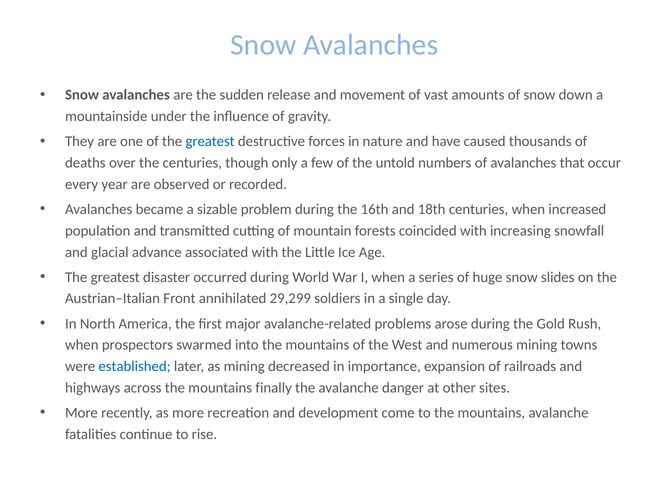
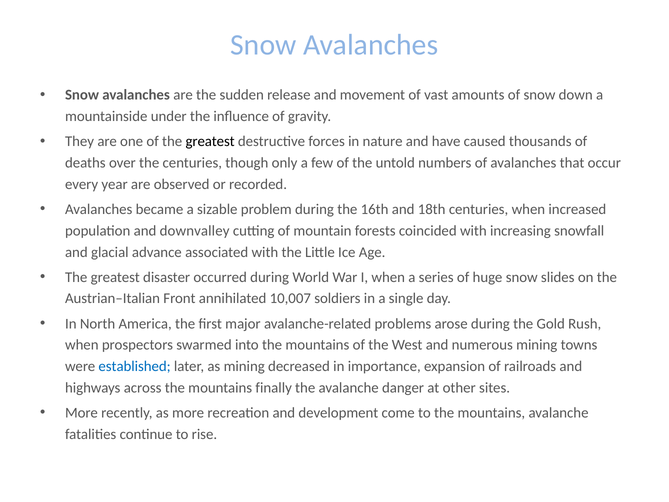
greatest at (210, 141) colour: blue -> black
transmitted: transmitted -> downvalley
29,299: 29,299 -> 10,007
